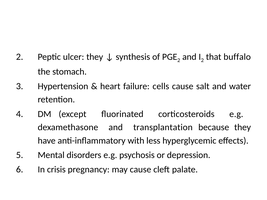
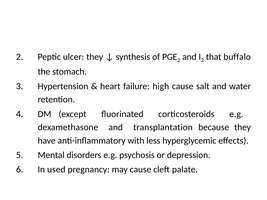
cells: cells -> high
crisis: crisis -> used
